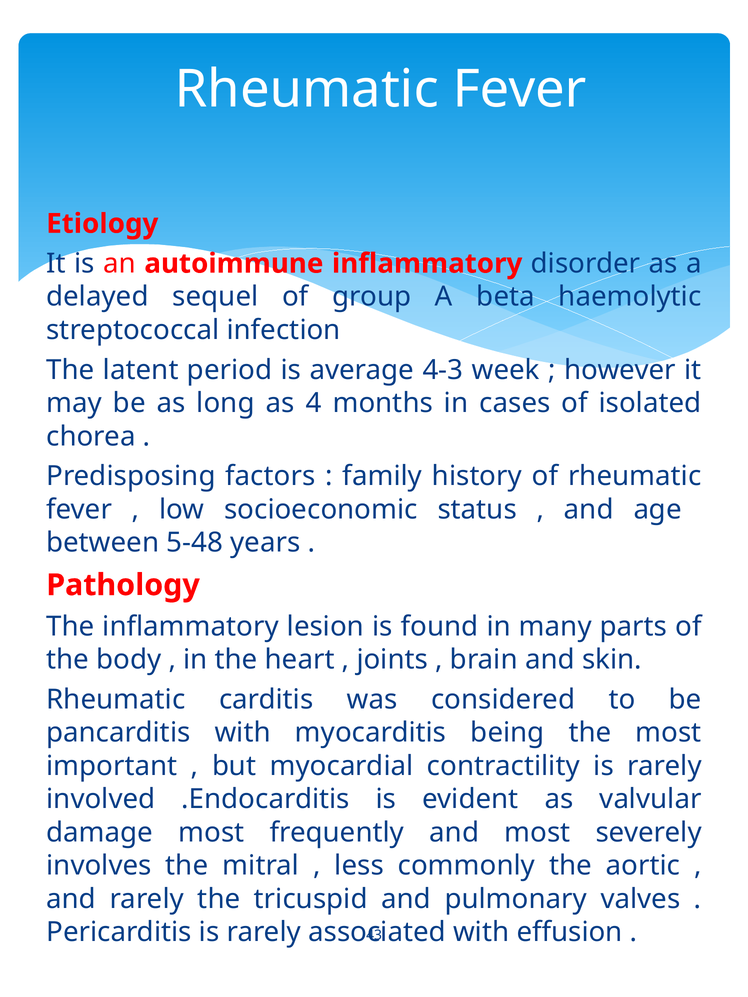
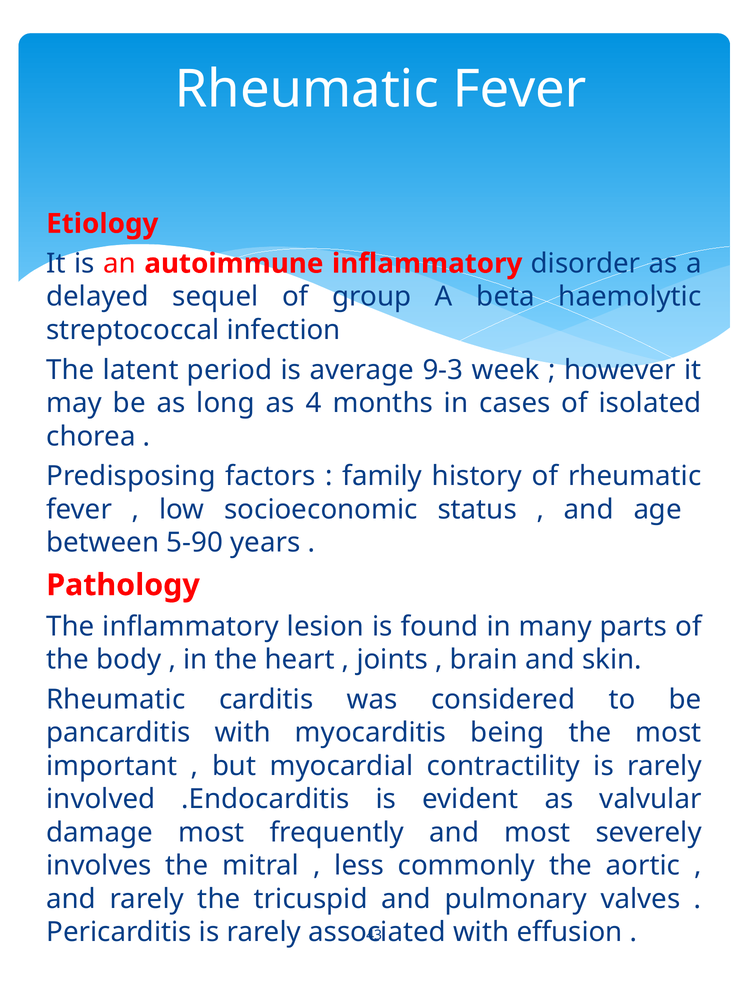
4-3: 4-3 -> 9-3
5-48: 5-48 -> 5-90
